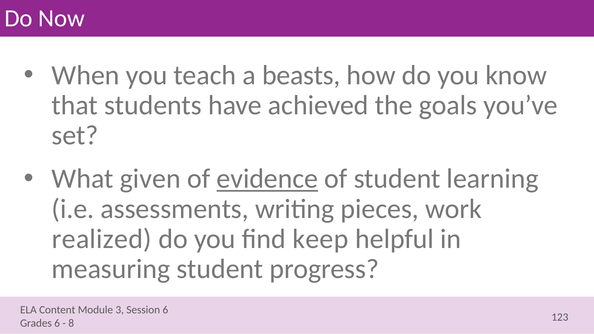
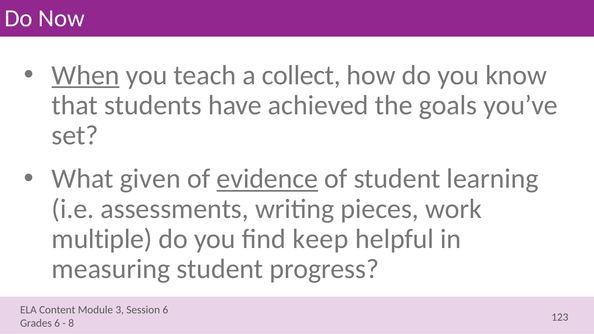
When underline: none -> present
beasts: beasts -> collect
realized: realized -> multiple
